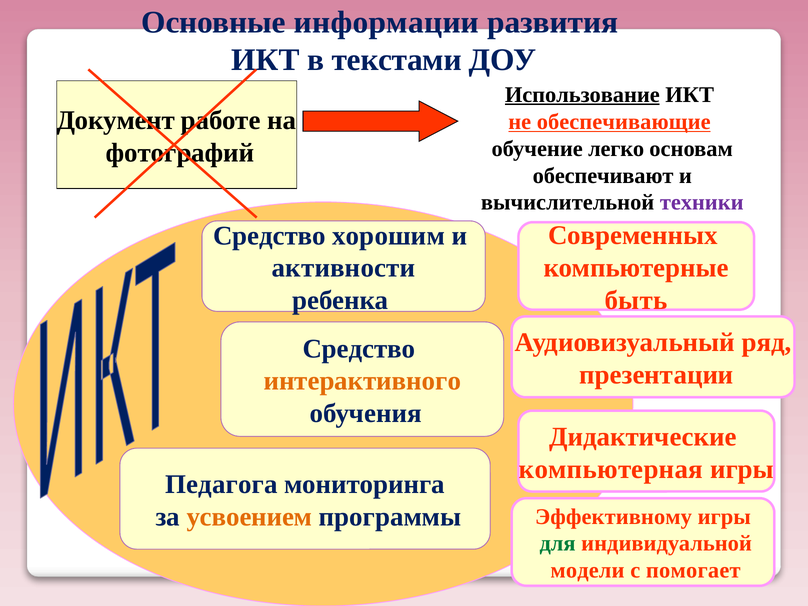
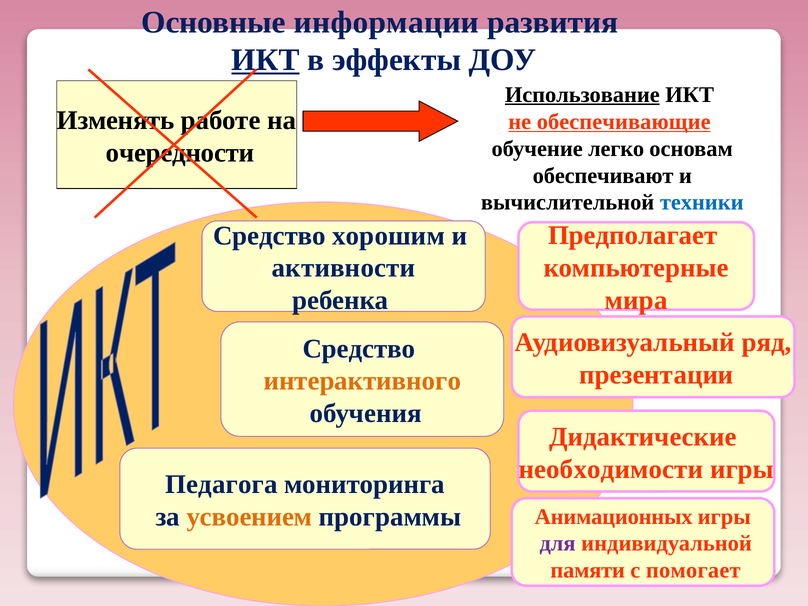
ИКТ at (266, 60) underline: none -> present
текстами: текстами -> эффекты
Документ: Документ -> Изменять
фотографий: фотографий -> очередности
техники colour: purple -> blue
Современных: Современных -> Предполагает
быть: быть -> мира
компьютерная: компьютерная -> необходимости
Эффективному: Эффективному -> Анимационных
для colour: green -> purple
модели: модели -> памяти
